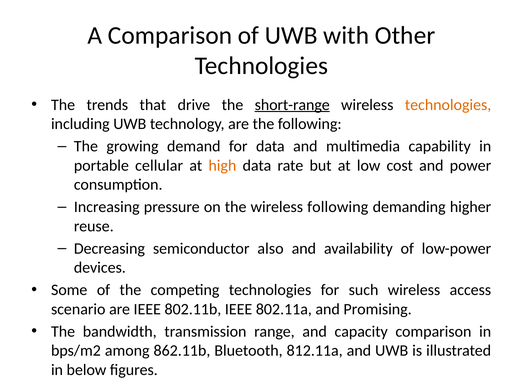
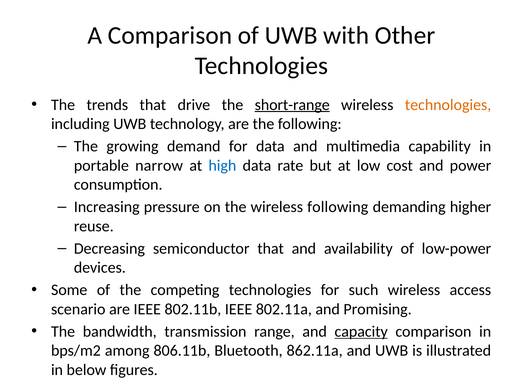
cellular: cellular -> narrow
high colour: orange -> blue
semiconductor also: also -> that
capacity underline: none -> present
862.11b: 862.11b -> 806.11b
812.11a: 812.11a -> 862.11a
